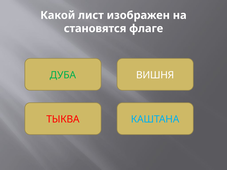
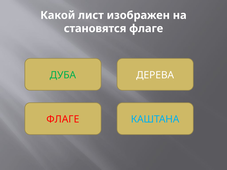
ВИШНЯ: ВИШНЯ -> ДЕРЕВА
ТЫКВА at (63, 120): ТЫКВА -> ФЛАГЕ
